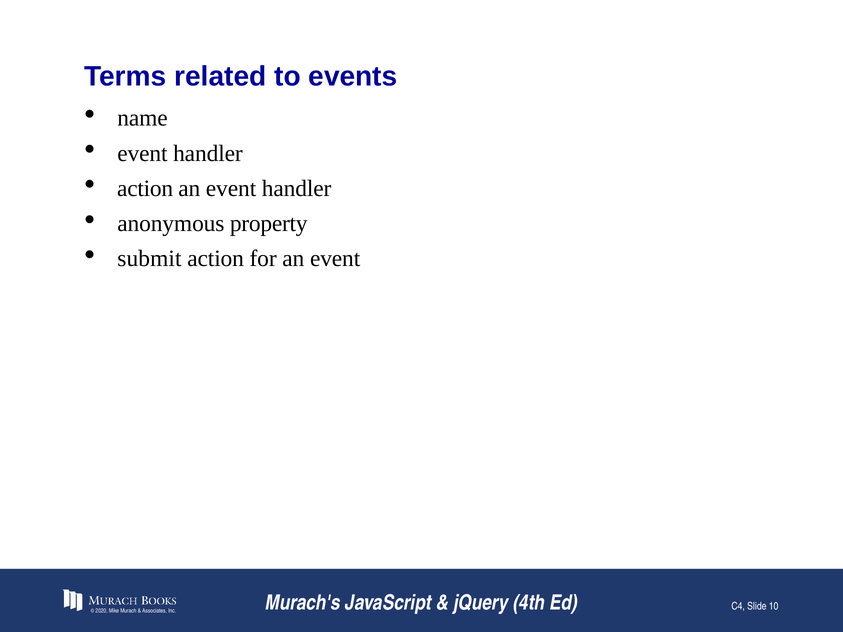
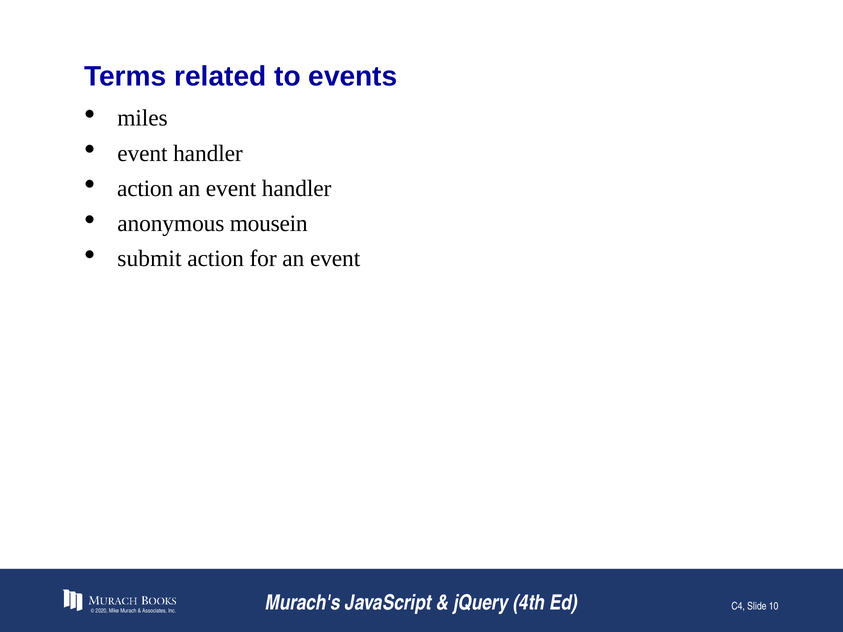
name: name -> miles
property: property -> mousein
